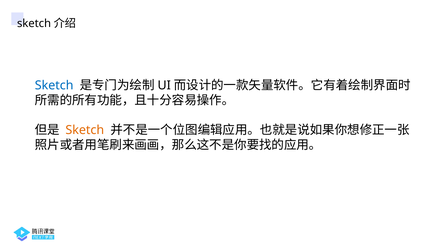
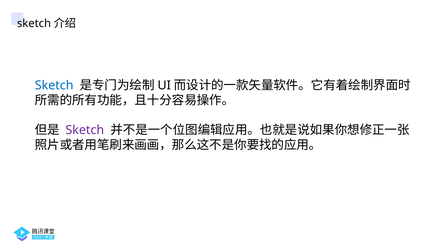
Sketch at (85, 130) colour: orange -> purple
